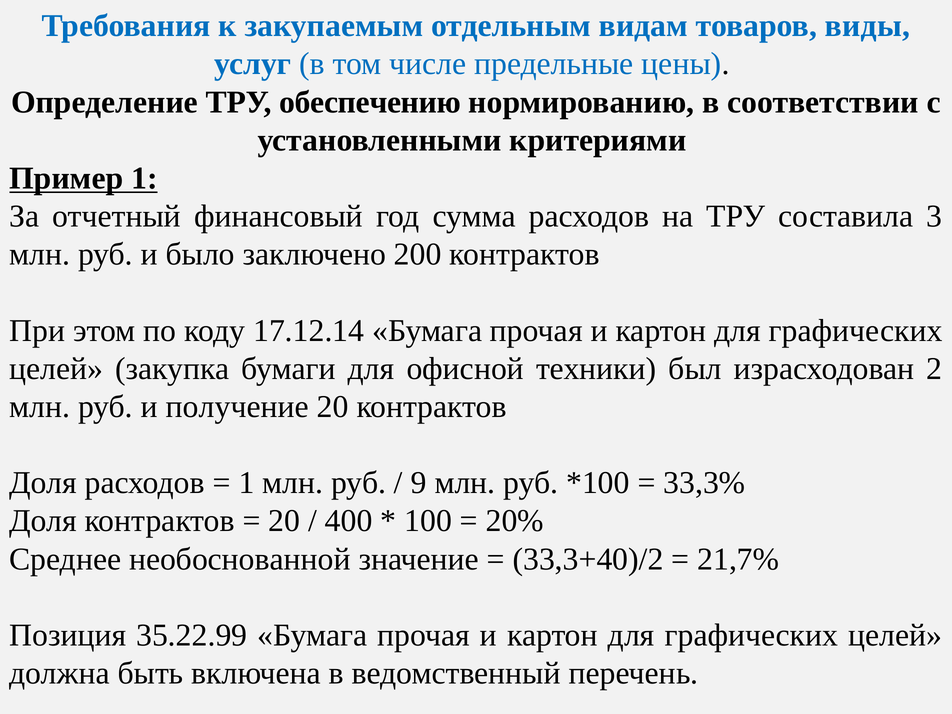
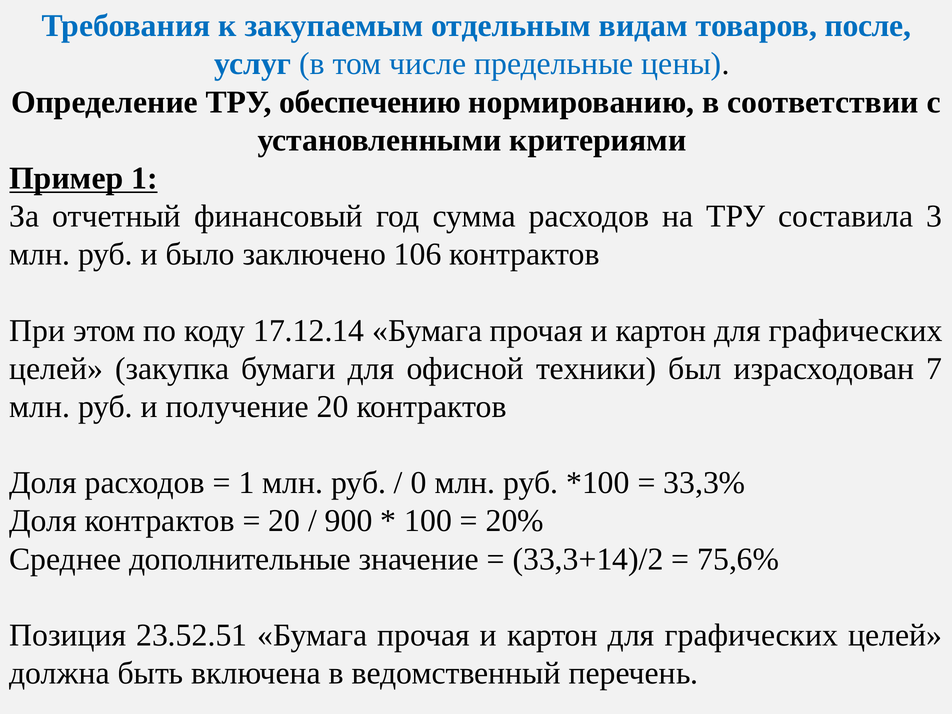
виды: виды -> после
200: 200 -> 106
2: 2 -> 7
9: 9 -> 0
400: 400 -> 900
необоснованной: необоснованной -> дополнительные
33,3+40)/2: 33,3+40)/2 -> 33,3+14)/2
21,7%: 21,7% -> 75,6%
35.22.99: 35.22.99 -> 23.52.51
